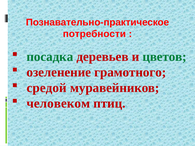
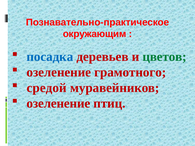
потребности: потребности -> окружающим
посадка colour: green -> blue
человеком at (58, 103): человеком -> озеленение
